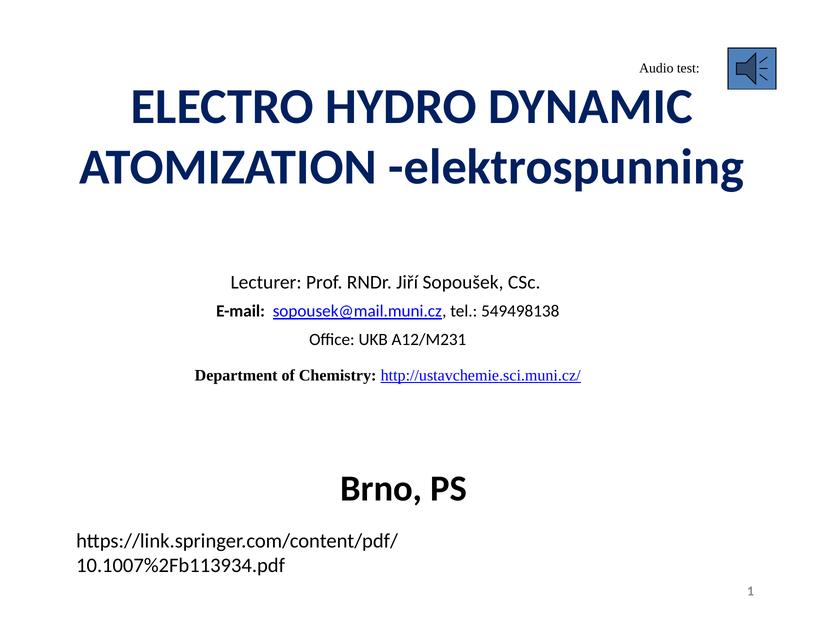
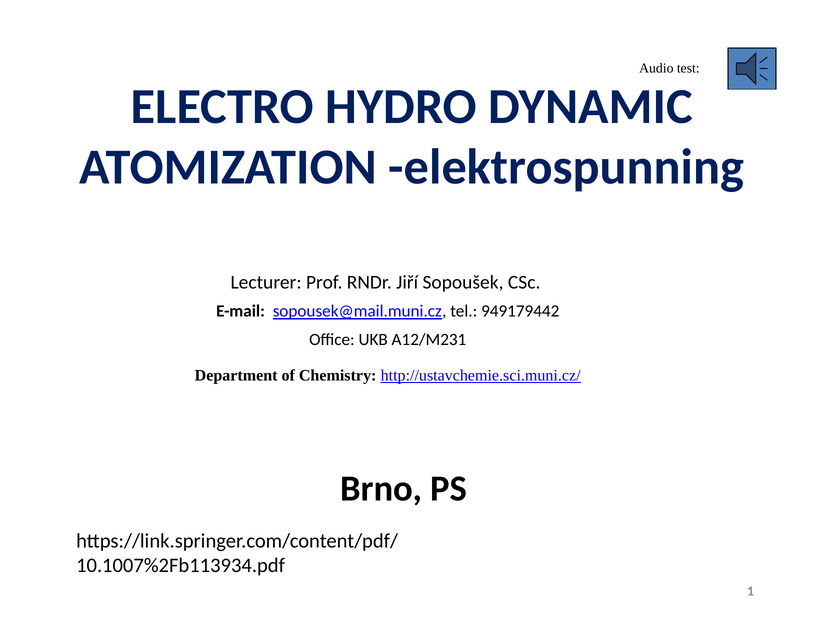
549498138: 549498138 -> 949179442
